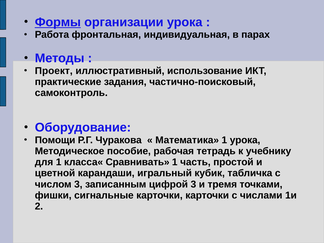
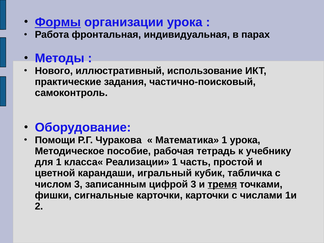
Проект: Проект -> Нового
Сравнивать: Сравнивать -> Реализации
тремя underline: none -> present
